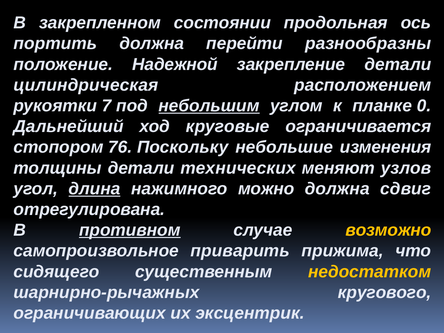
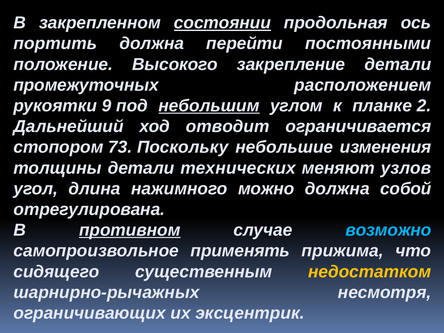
состоянии underline: none -> present
разнообразны: разнообразны -> постоянными
Надежной: Надежной -> Высокого
цилиндрическая: цилиндрическая -> промежуточных
7: 7 -> 9
0: 0 -> 2
круговые: круговые -> отводит
76: 76 -> 73
длина underline: present -> none
сдвиг: сдвиг -> собой
возможно colour: yellow -> light blue
приварить: приварить -> применять
кругового: кругового -> несмотря
